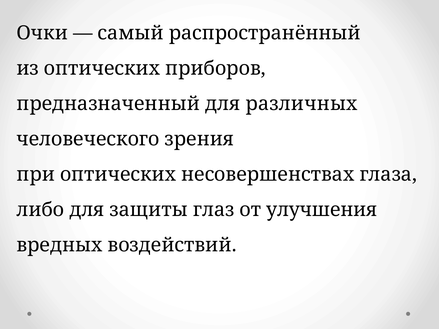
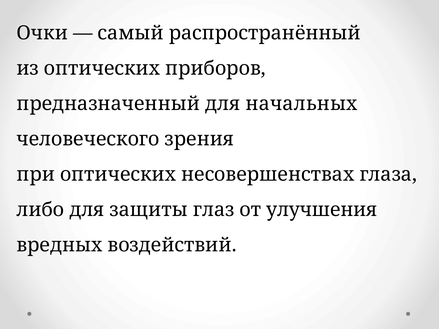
различных: различных -> начальных
